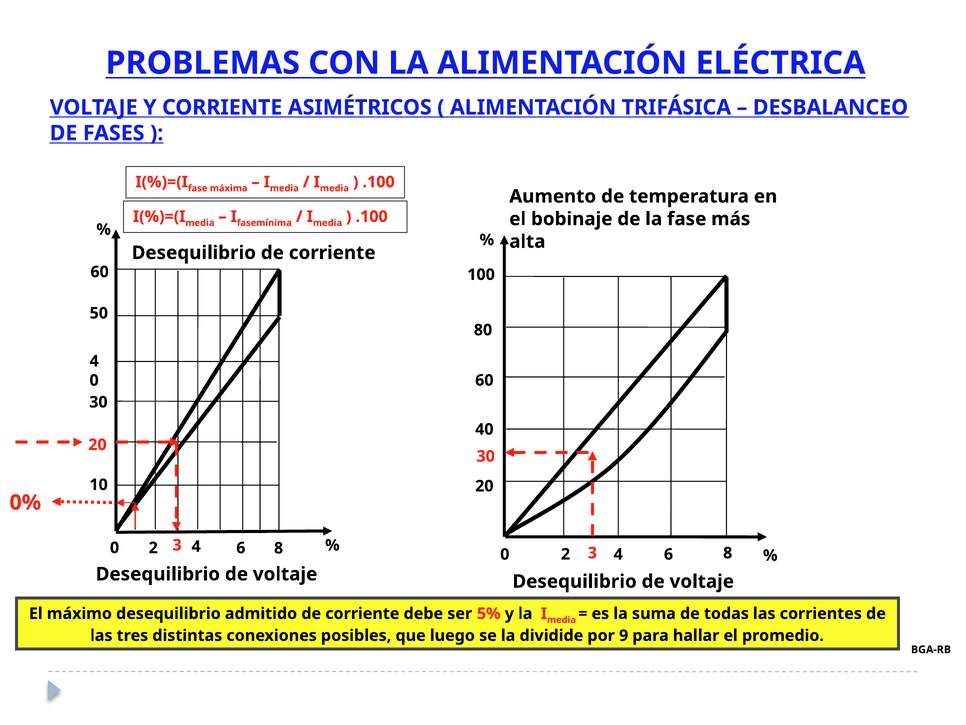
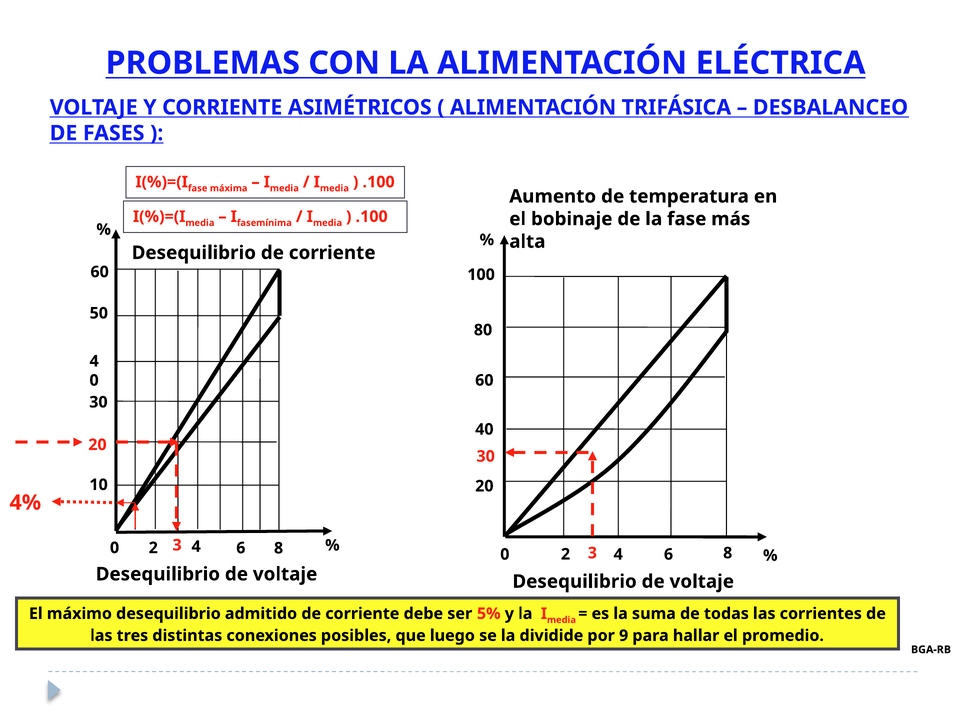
0%: 0% -> 4%
